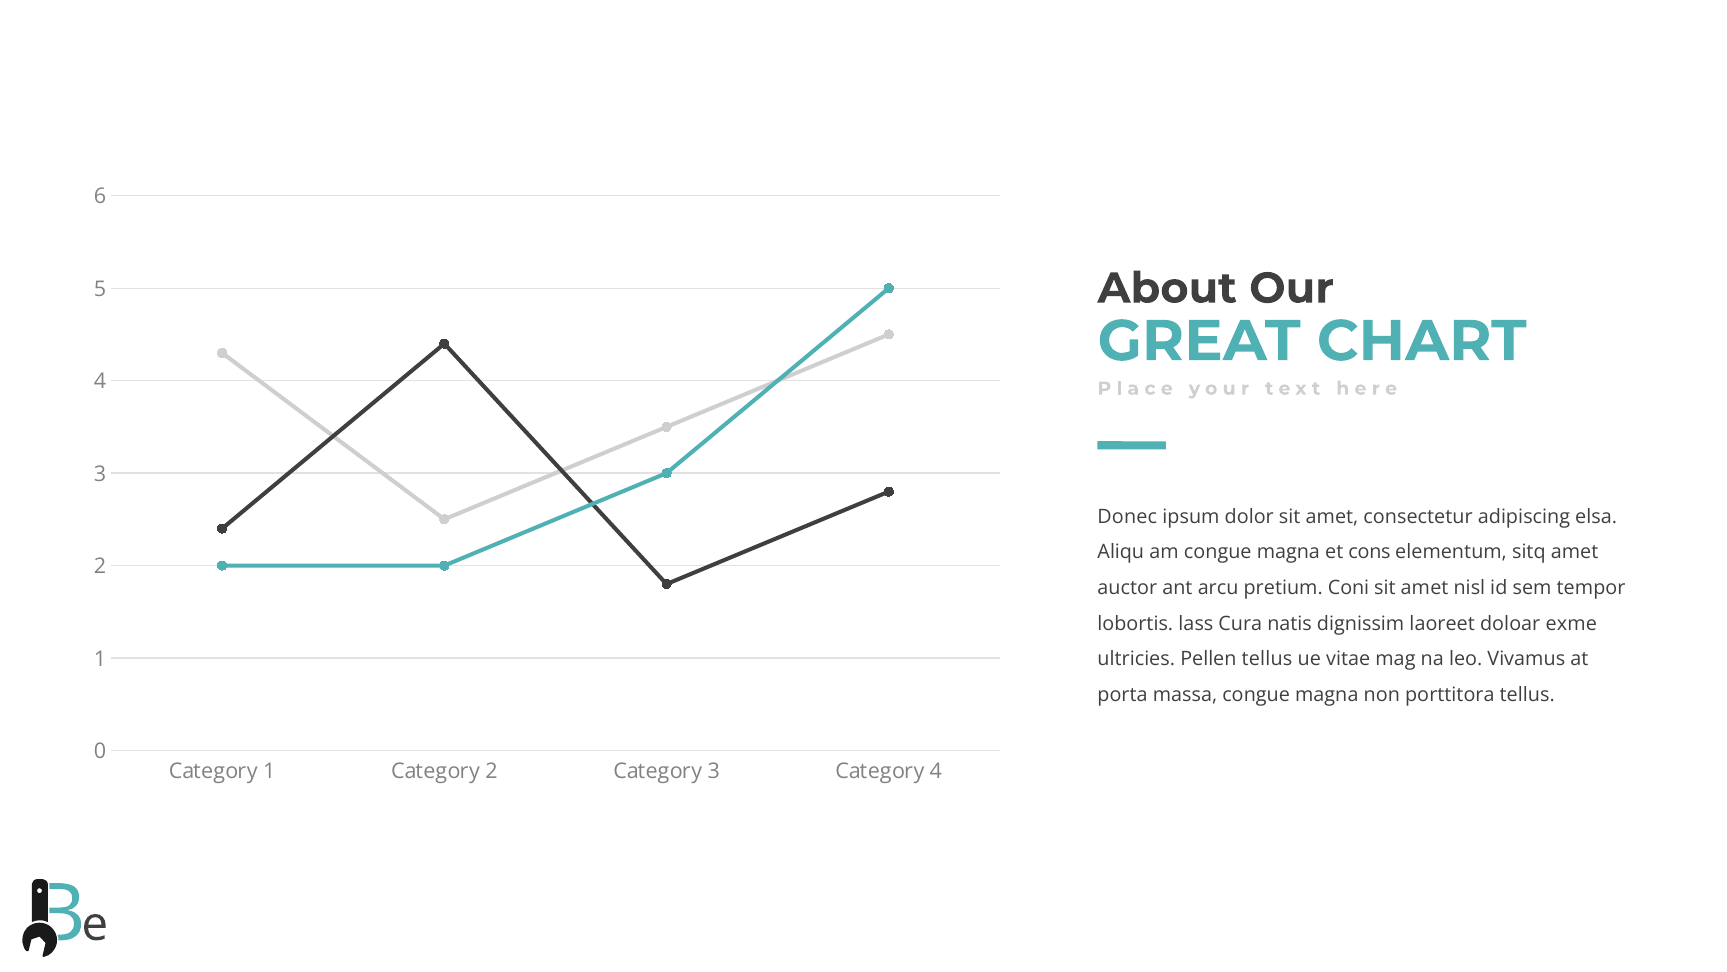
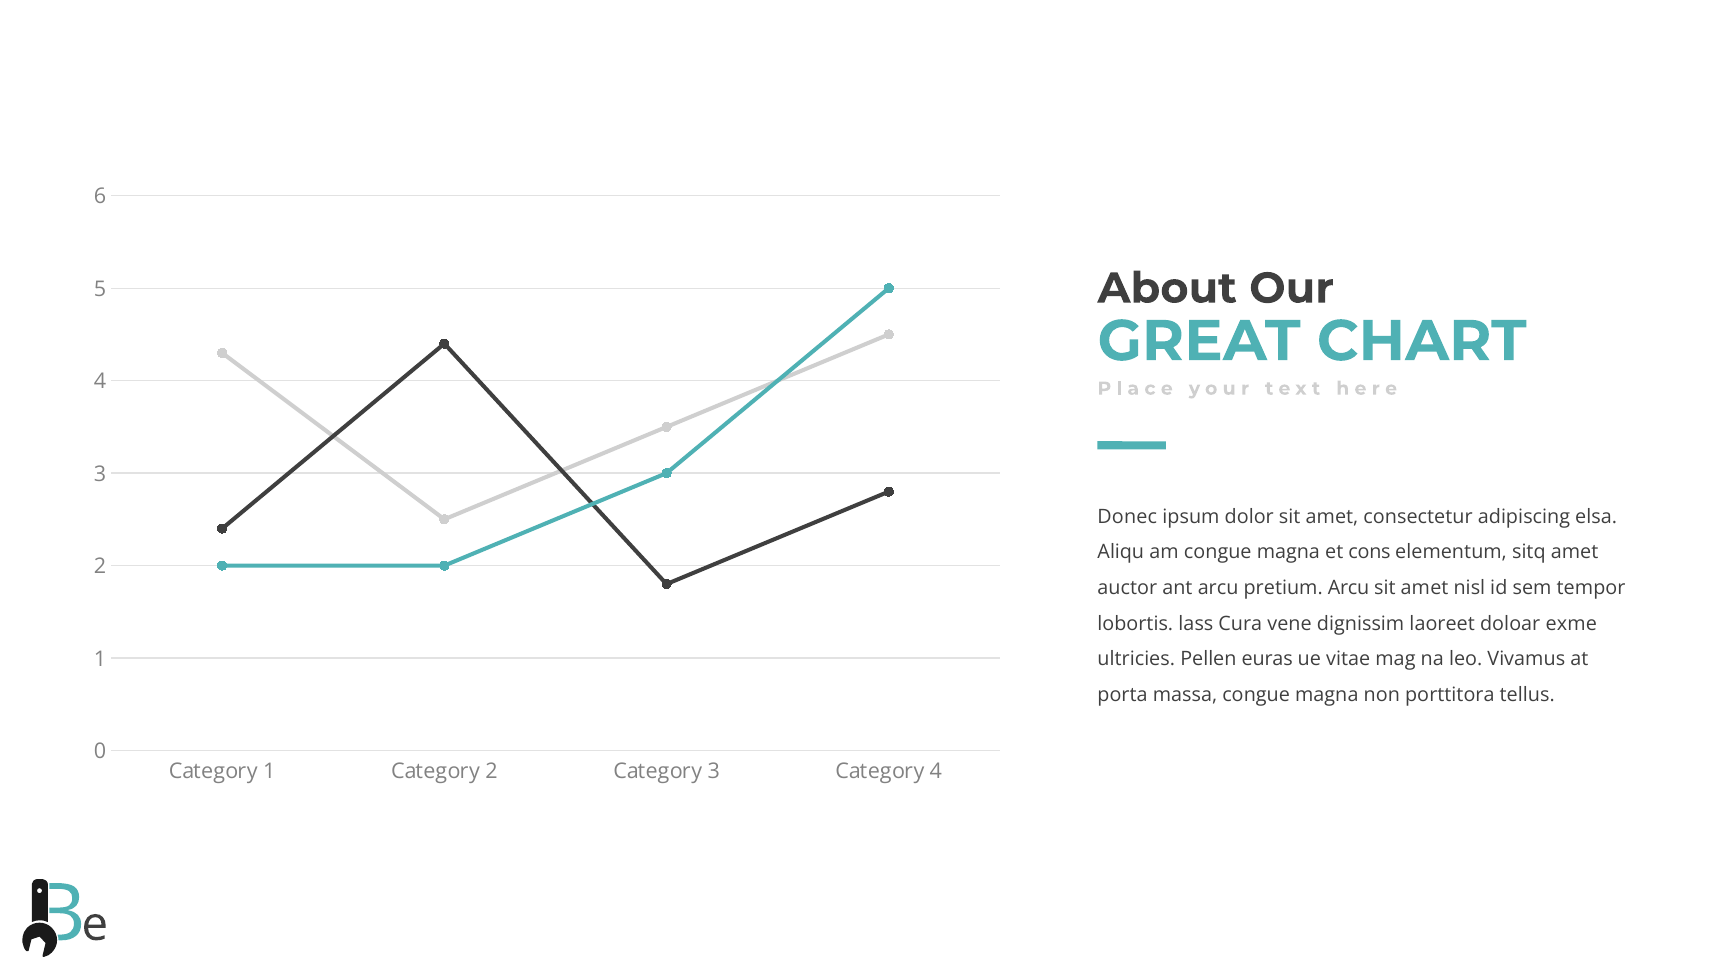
pretium Coni: Coni -> Arcu
natis: natis -> vene
Pellen tellus: tellus -> euras
